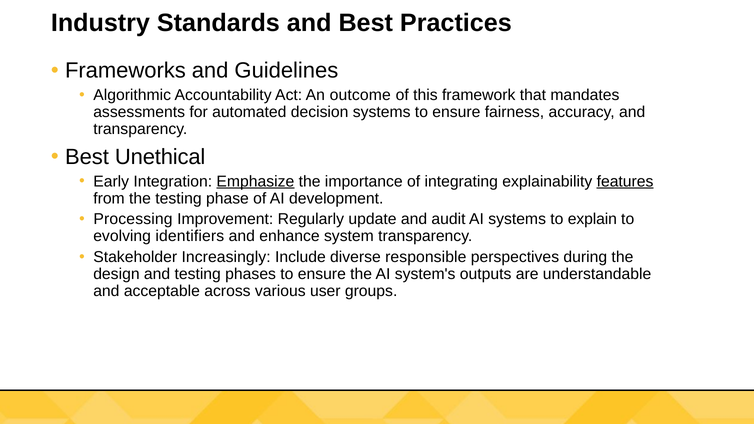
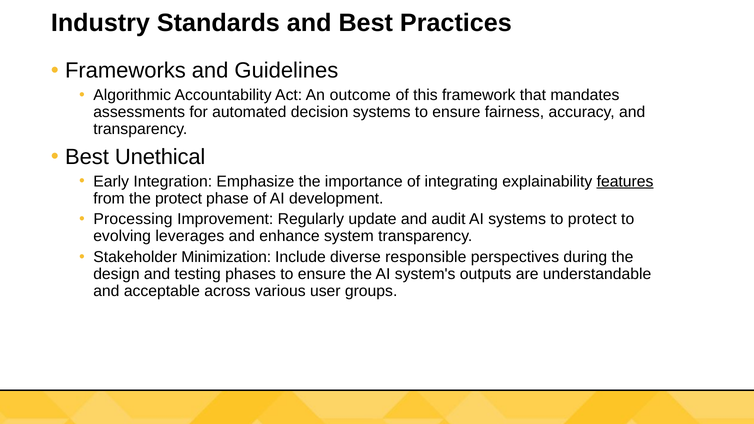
Emphasize underline: present -> none
the testing: testing -> protect
to explain: explain -> protect
identifiers: identifiers -> leverages
Increasingly: Increasingly -> Minimization
